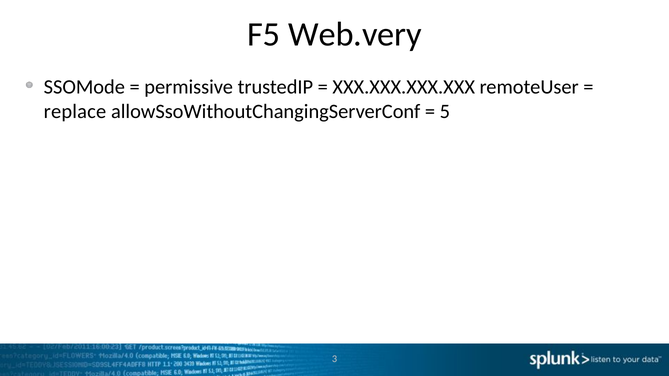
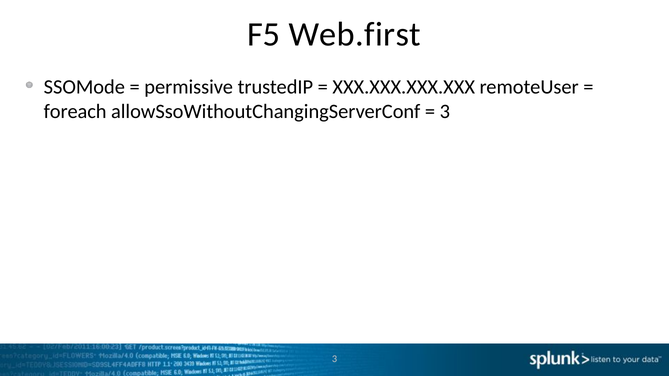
Web.very: Web.very -> Web.first
replace: replace -> foreach
5 at (445, 112): 5 -> 3
